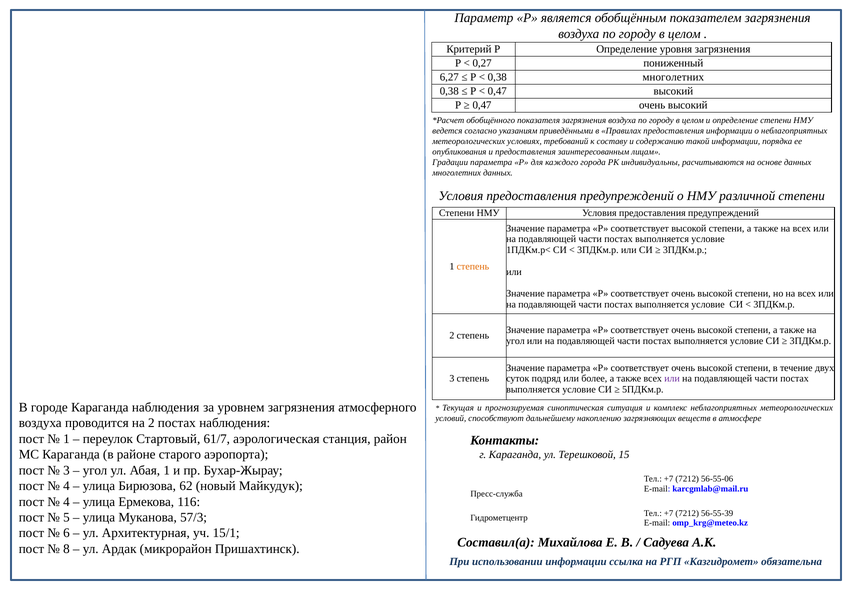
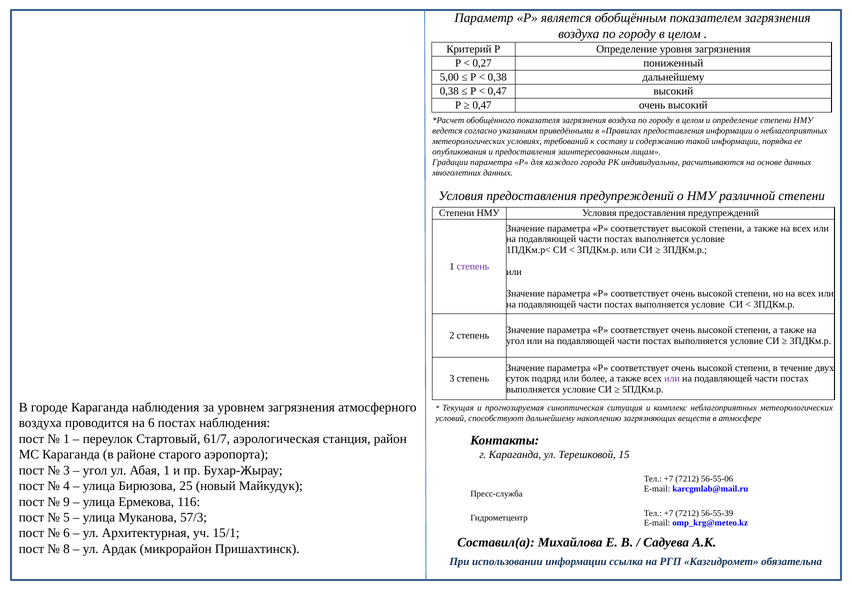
6,27: 6,27 -> 5,00
0,38 многолетних: многолетних -> дальнейшему
степень at (473, 266) colour: orange -> purple
на 2: 2 -> 6
62: 62 -> 25
4 at (66, 502): 4 -> 9
